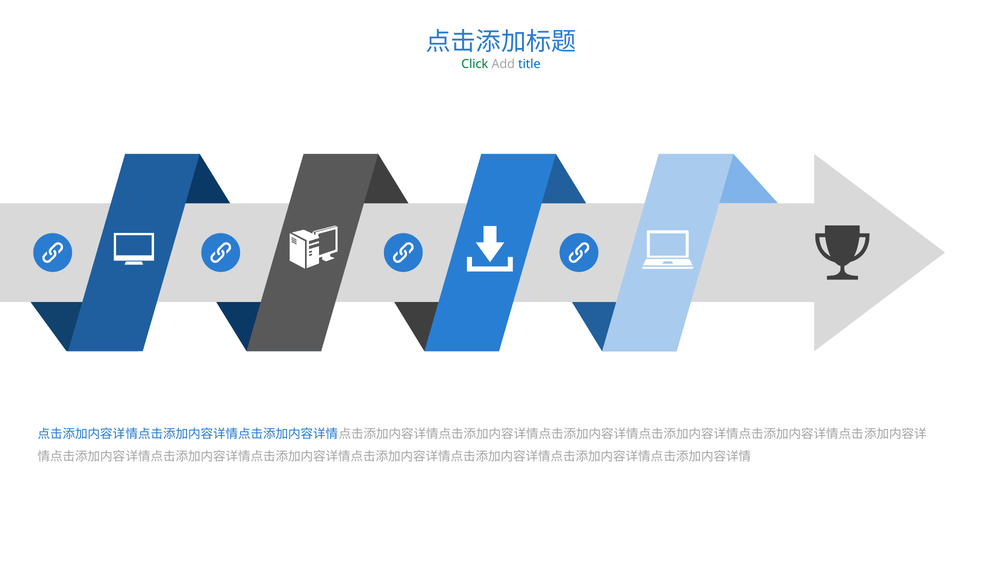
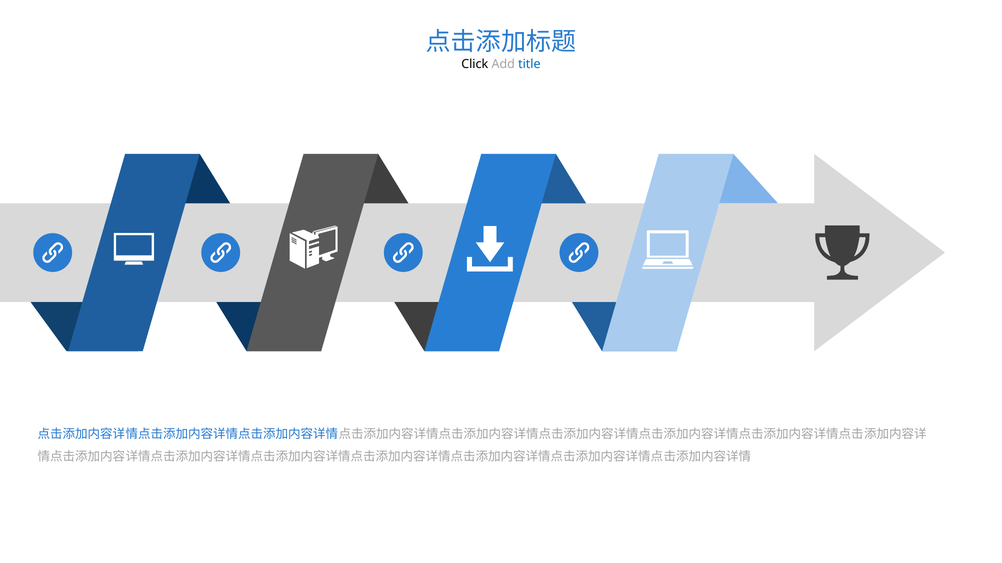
Click colour: green -> black
